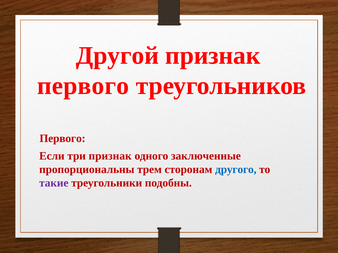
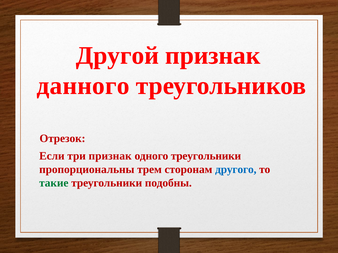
первого at (83, 86): первого -> данного
Первого at (62, 139): Первого -> Отрезок
одного заключенные: заключенные -> треугольники
такие colour: purple -> green
